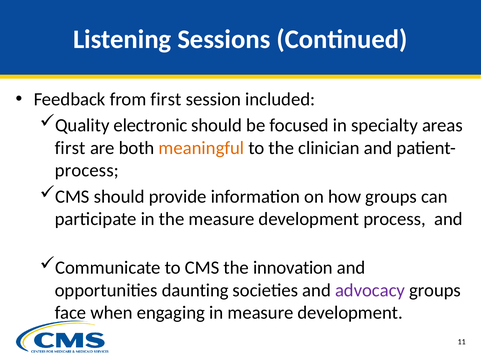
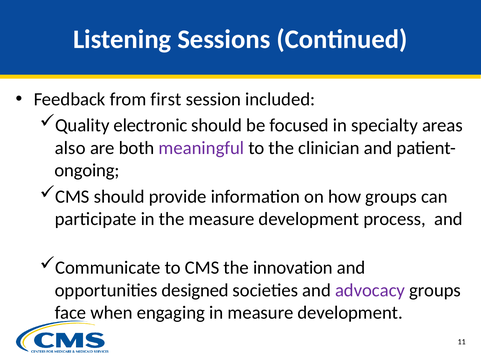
first at (70, 148): first -> also
meaningful colour: orange -> purple
process at (87, 170): process -> ongoing
daunting: daunting -> designed
